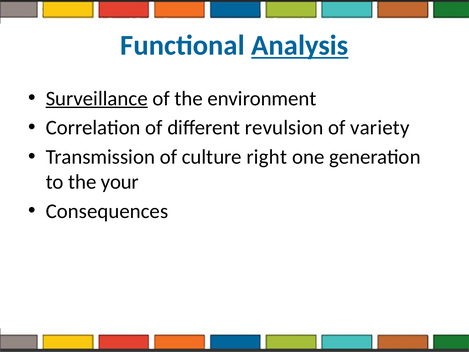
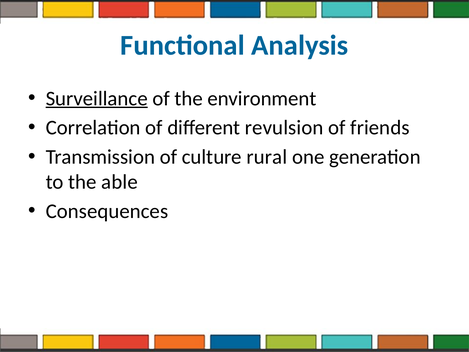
Analysis underline: present -> none
variety: variety -> friends
right: right -> rural
your: your -> able
